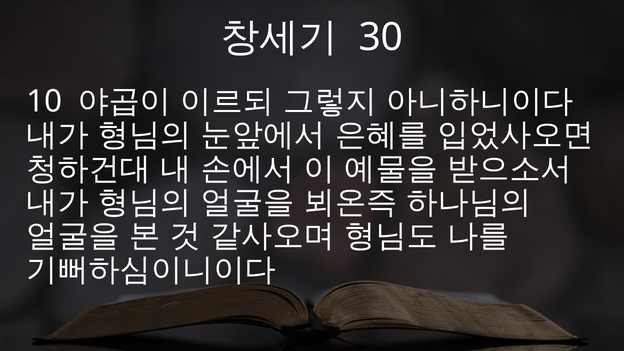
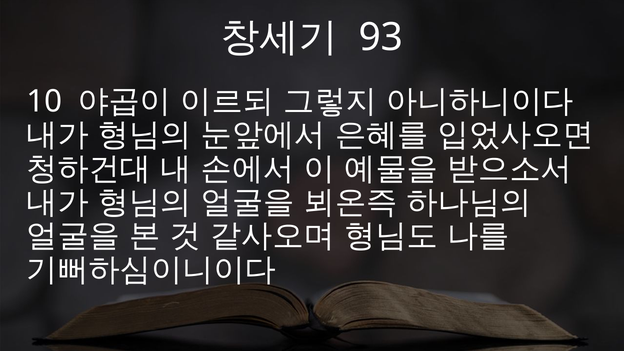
30: 30 -> 93
